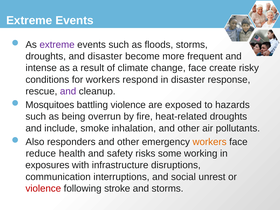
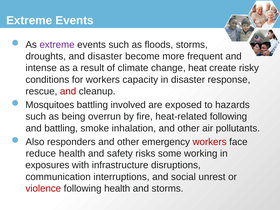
change face: face -> heat
respond: respond -> capacity
and at (68, 91) colour: purple -> red
battling violence: violence -> involved
heat-related droughts: droughts -> following
and include: include -> battling
workers at (210, 142) colour: orange -> red
following stroke: stroke -> health
